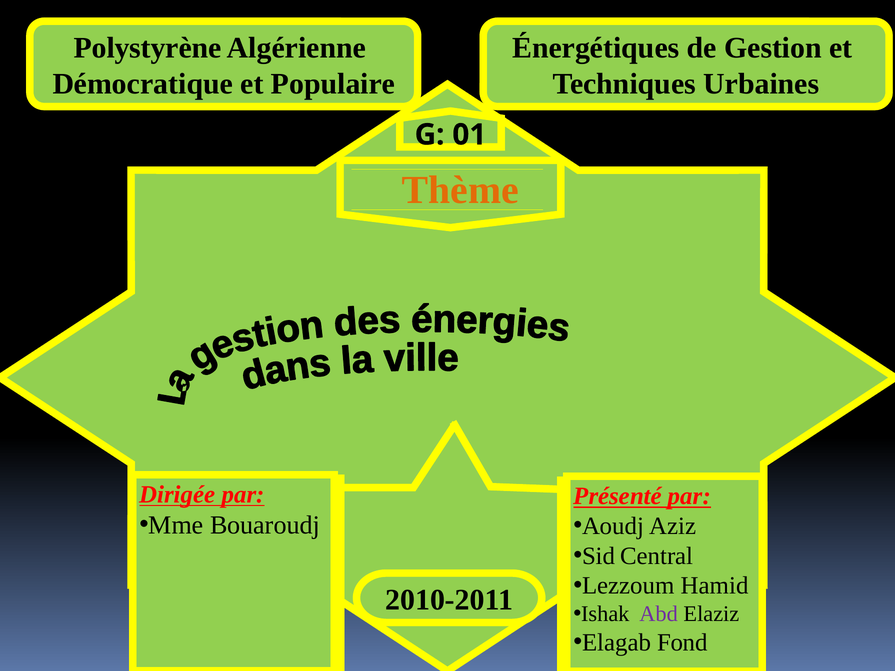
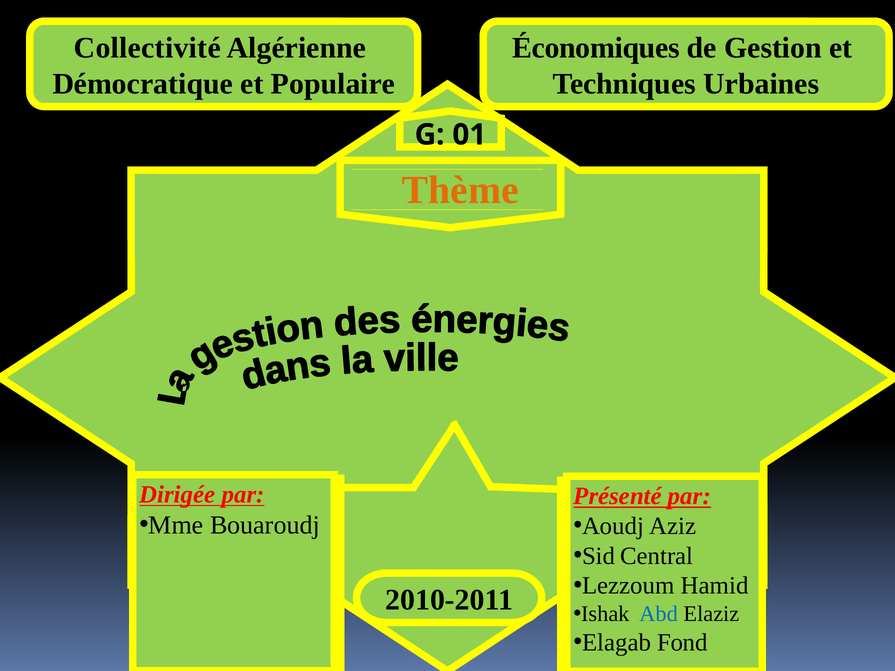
Polystyrène: Polystyrène -> Collectivité
Énergétiques: Énergétiques -> Économiques
Abd colour: purple -> blue
